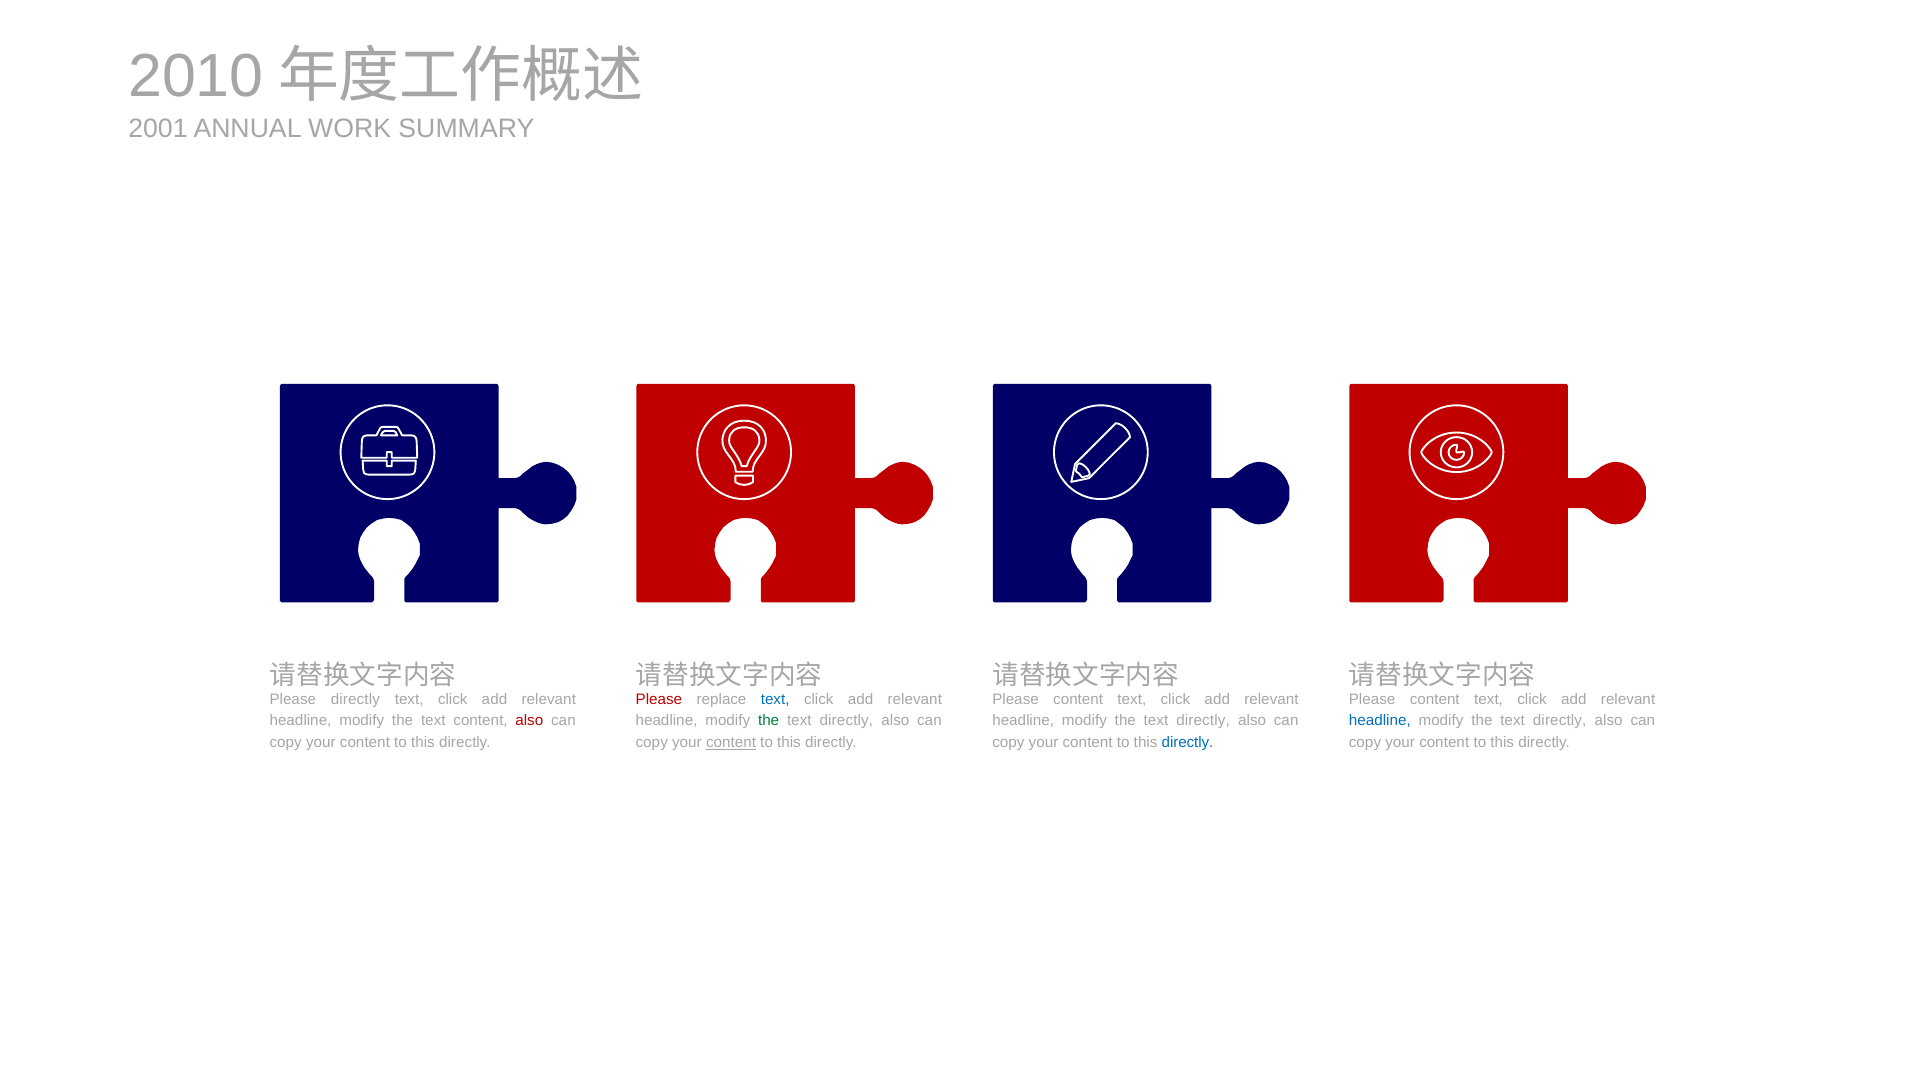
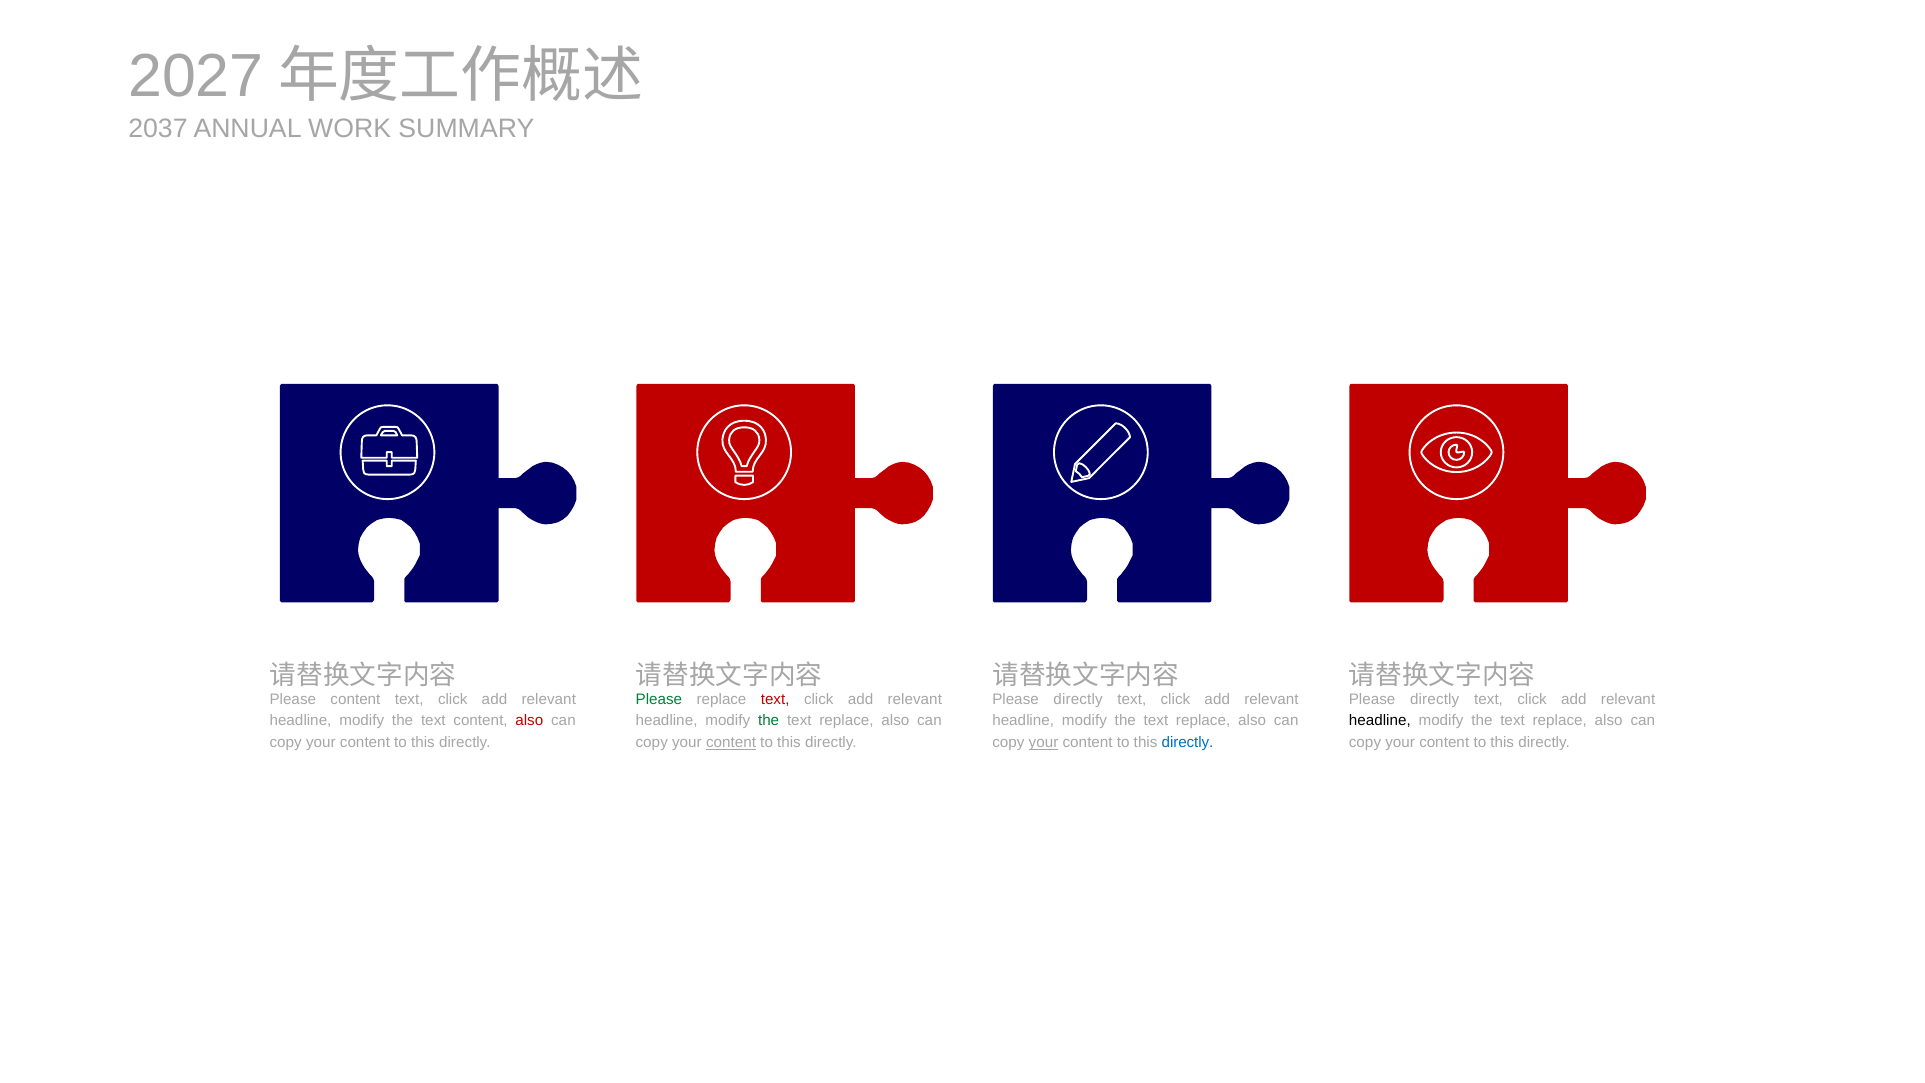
2010: 2010 -> 2027
2001: 2001 -> 2037
Please directly: directly -> content
Please at (659, 699) colour: red -> green
text at (775, 699) colour: blue -> red
content at (1078, 699): content -> directly
content at (1435, 699): content -> directly
directly at (846, 721): directly -> replace
directly at (1203, 721): directly -> replace
headline at (1380, 721) colour: blue -> black
directly at (1560, 721): directly -> replace
your at (1044, 743) underline: none -> present
